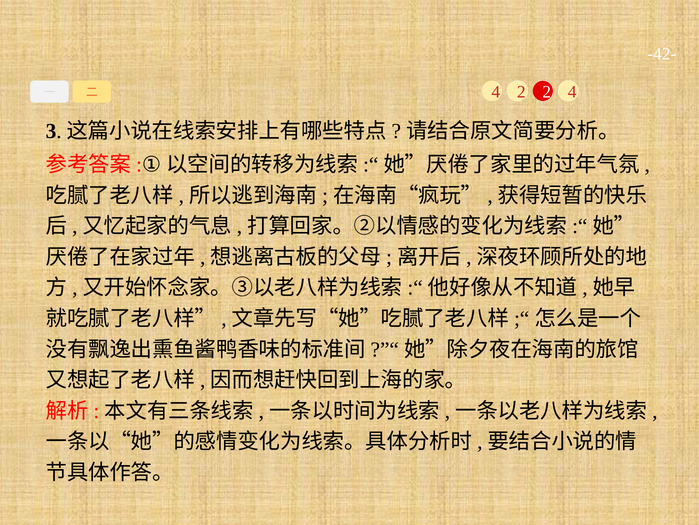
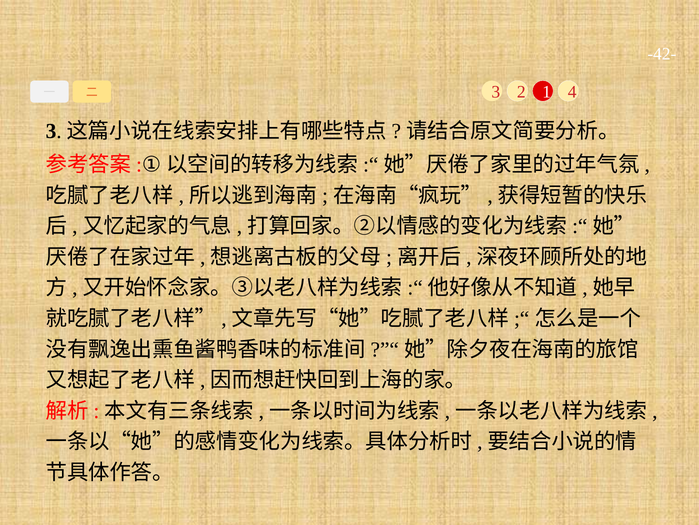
4 at (496, 92): 4 -> 3
2 2: 2 -> 1
